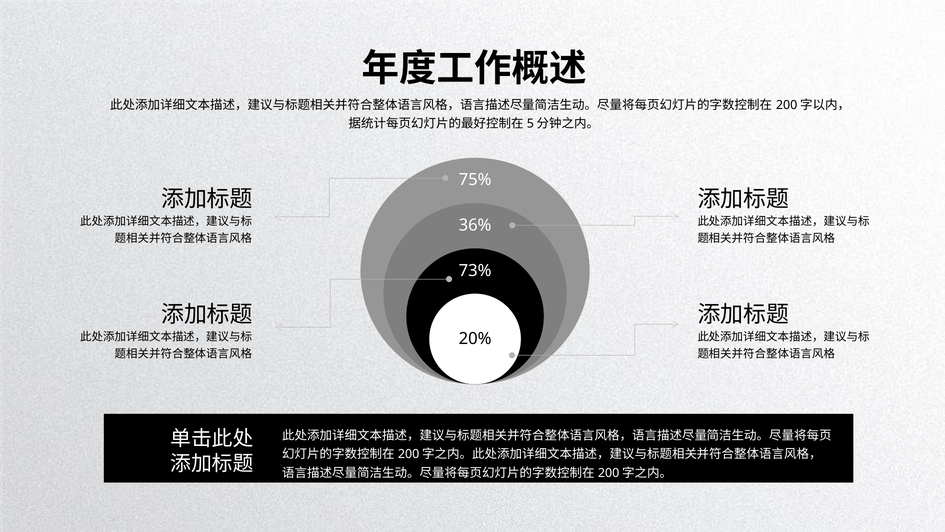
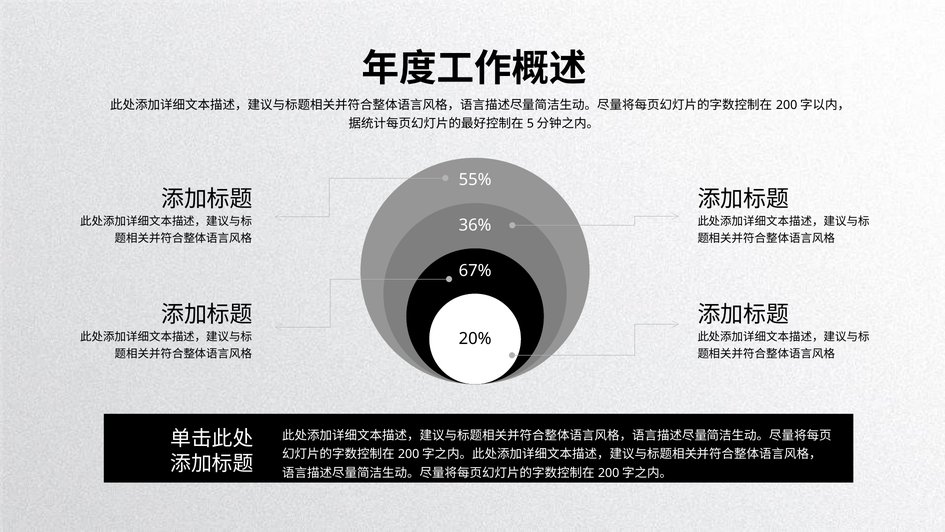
75%: 75% -> 55%
73%: 73% -> 67%
